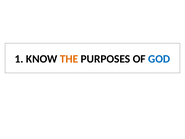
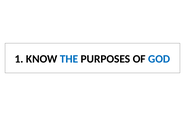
THE colour: orange -> blue
